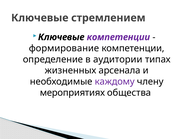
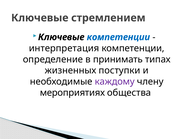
компетенции at (118, 37) colour: purple -> blue
формирование: формирование -> интерпретация
аудитории: аудитории -> принимать
арсенала: арсенала -> поступки
